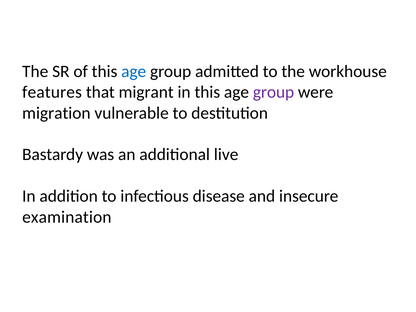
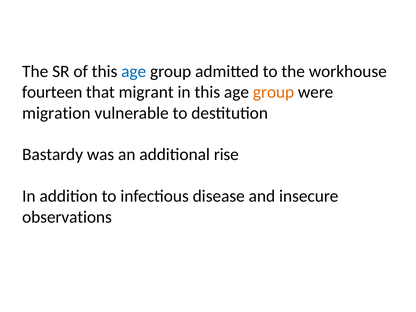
features: features -> fourteen
group at (274, 92) colour: purple -> orange
live: live -> rise
examination: examination -> observations
